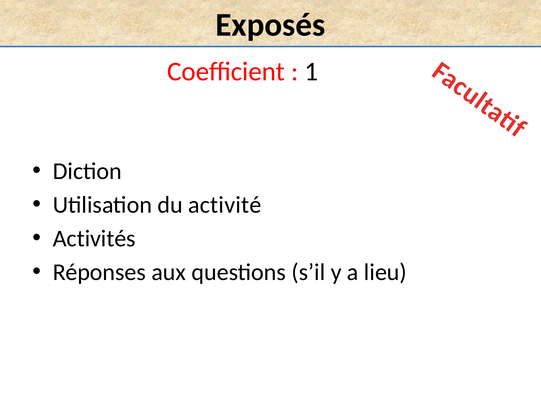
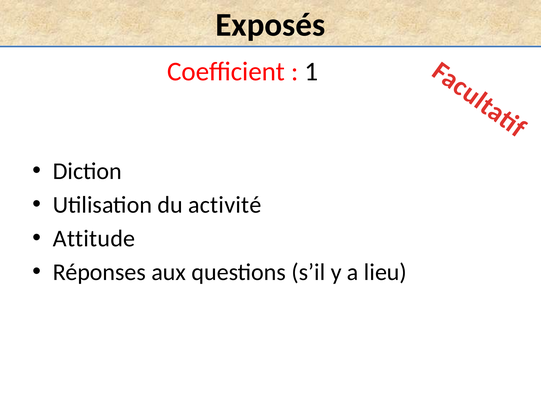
Activités: Activités -> Attitude
